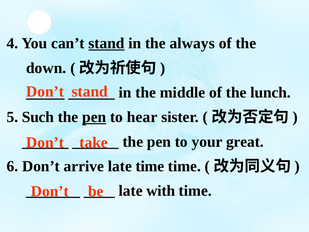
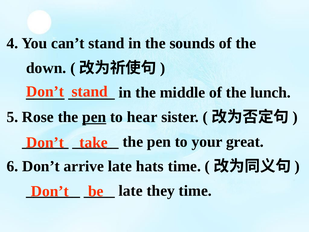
stand at (106, 43) underline: present -> none
always: always -> sounds
Such: Such -> Rose
late time: time -> hats
with: with -> they
